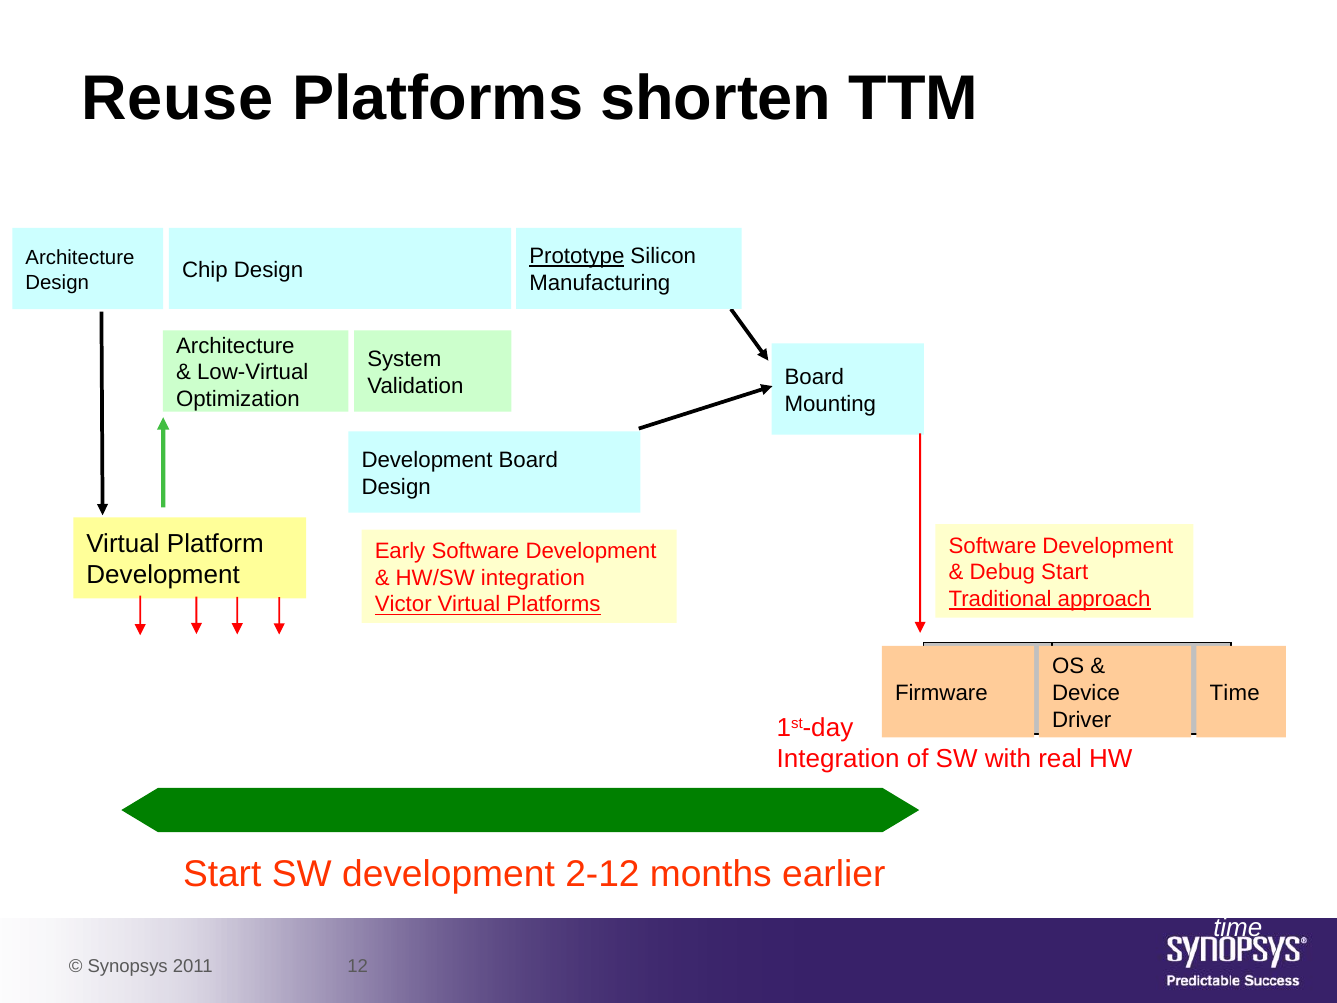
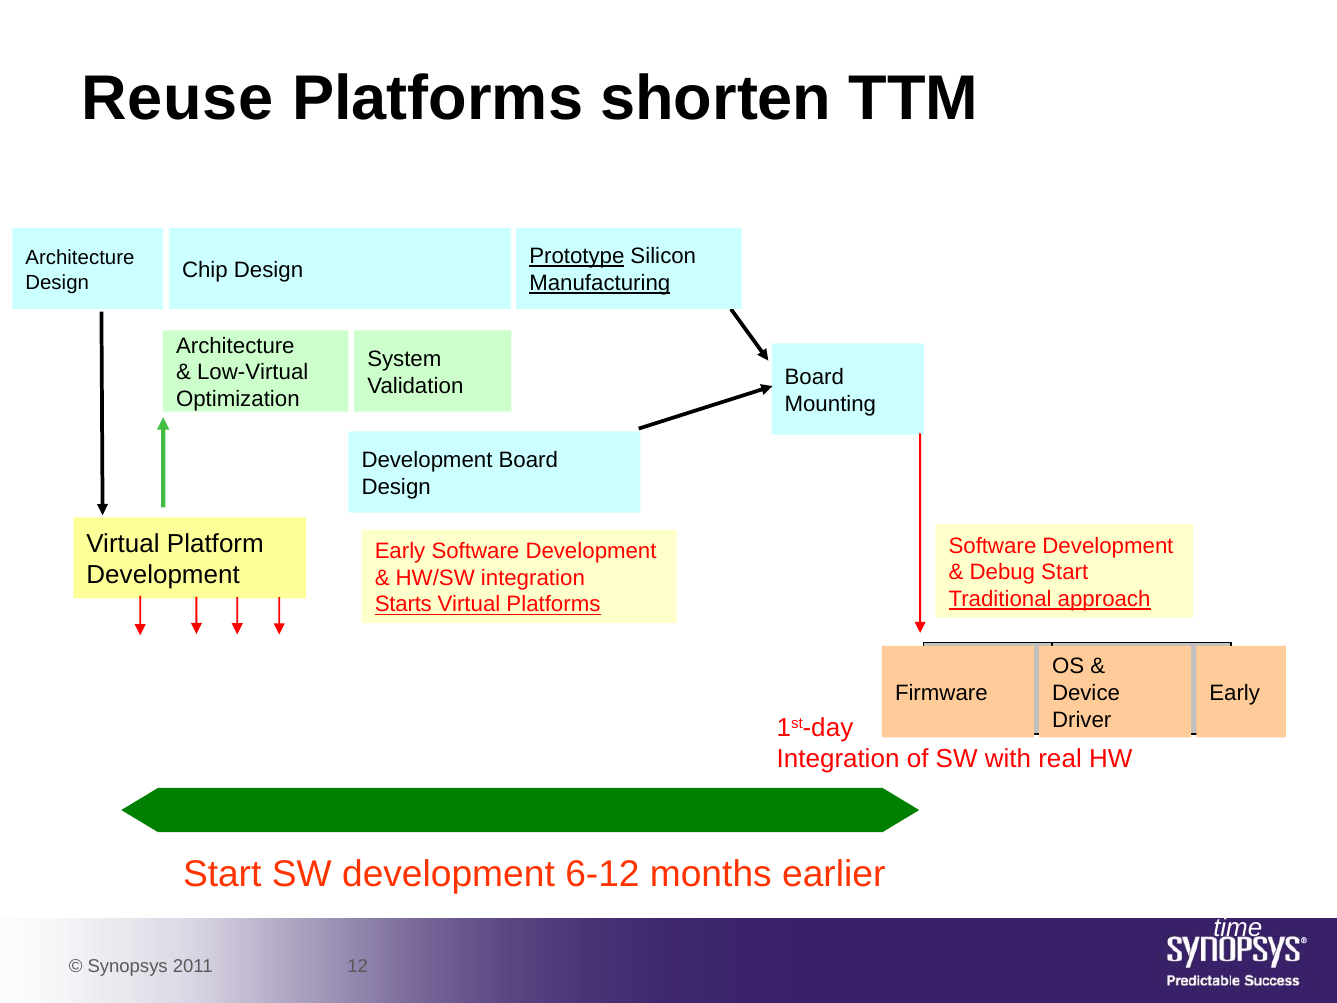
Manufacturing underline: none -> present
Victor: Victor -> Starts
Time at (1235, 693): Time -> Early
2-12: 2-12 -> 6-12
